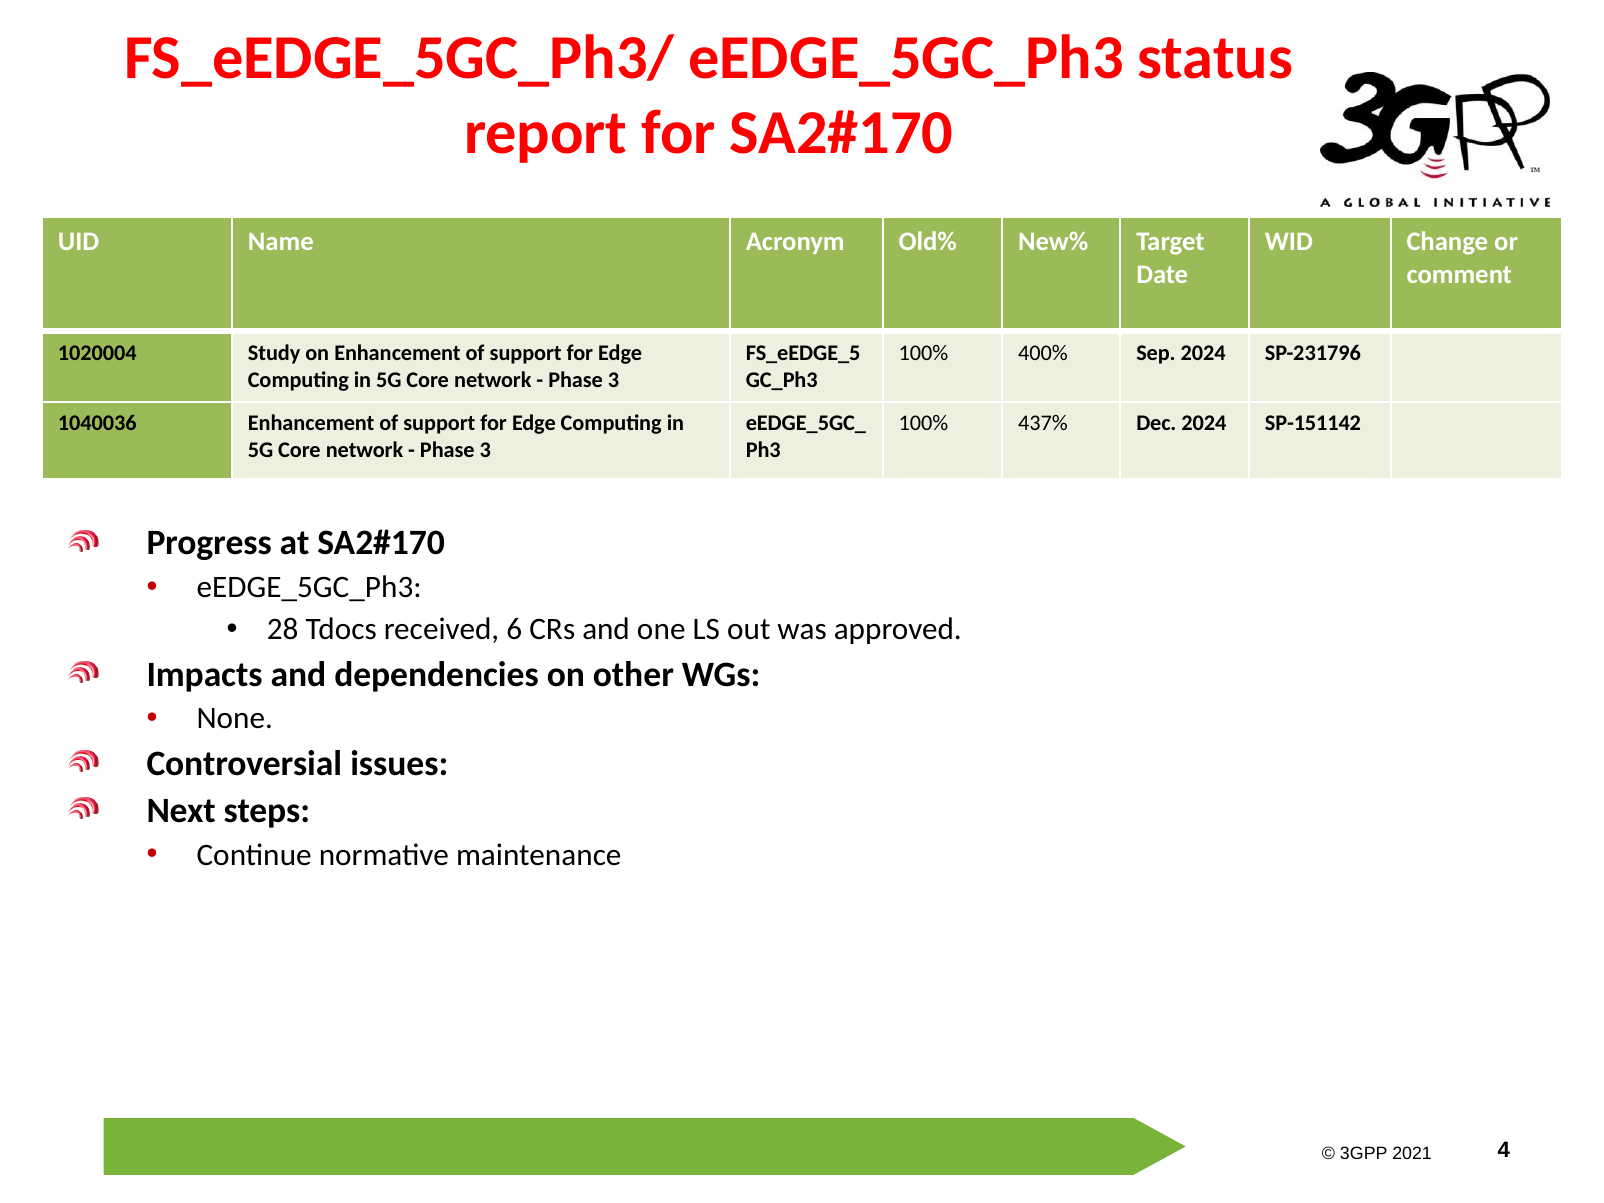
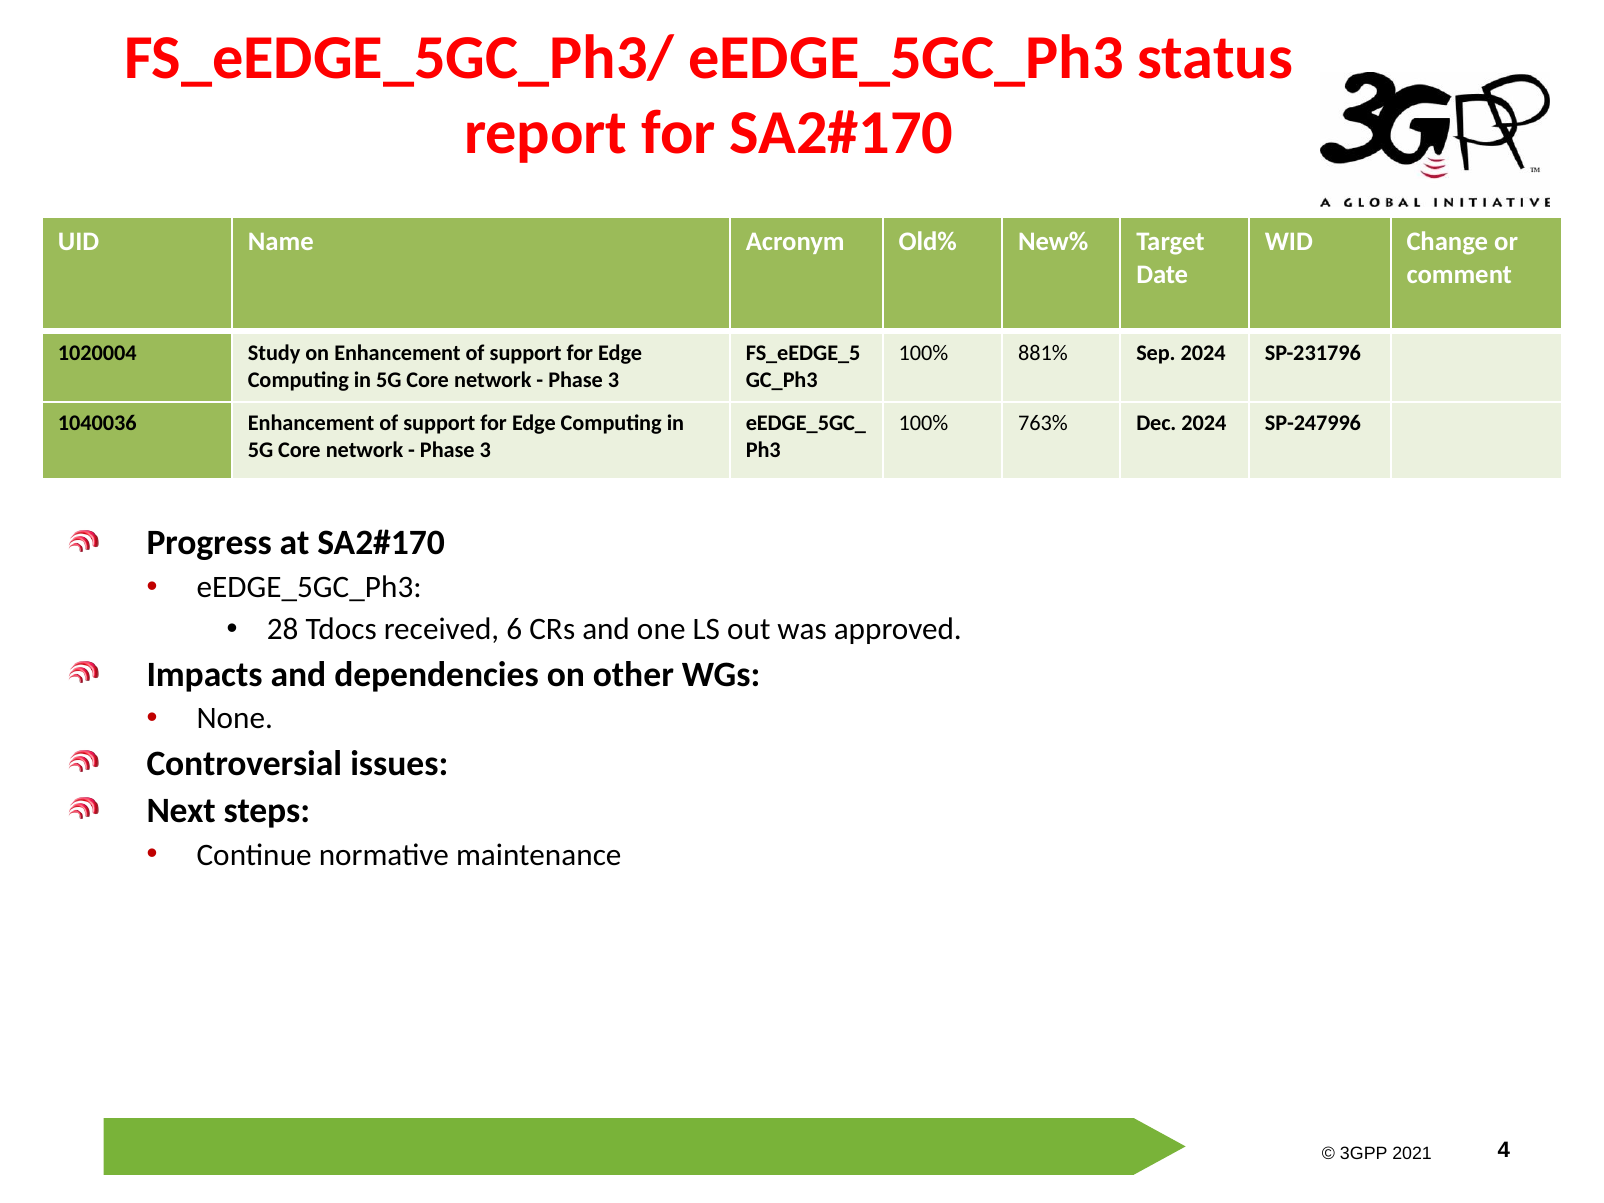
400%: 400% -> 881%
437%: 437% -> 763%
SP-151142: SP-151142 -> SP-247996
